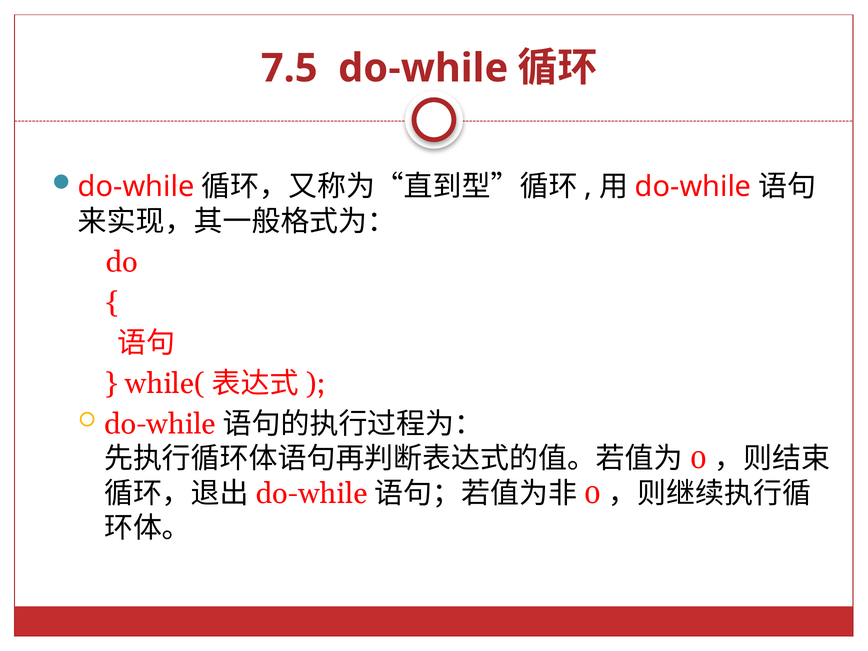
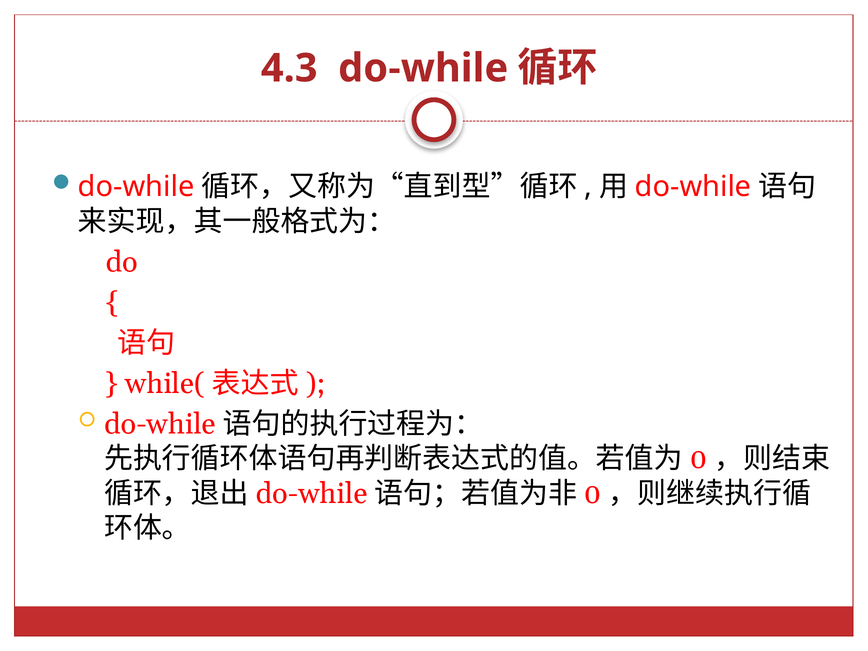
7.5: 7.5 -> 4.3
